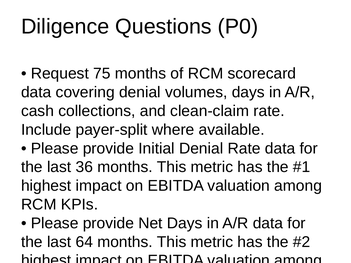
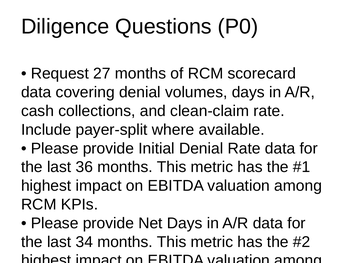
75: 75 -> 27
64: 64 -> 34
